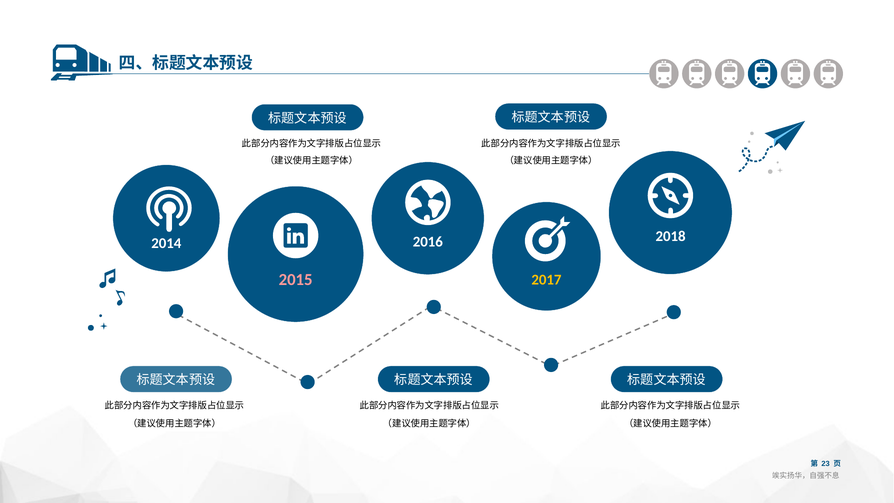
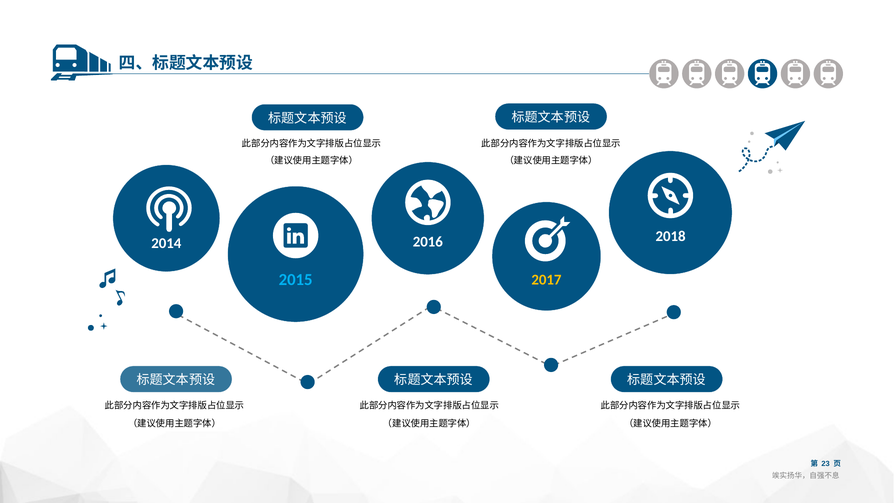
2015 colour: pink -> light blue
